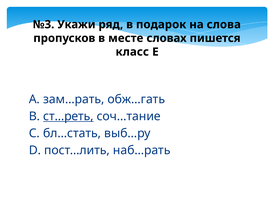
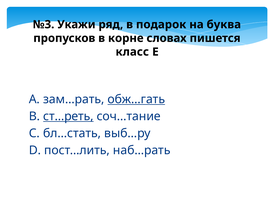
слова: слова -> буква
месте: месте -> корне
обж…гать underline: none -> present
